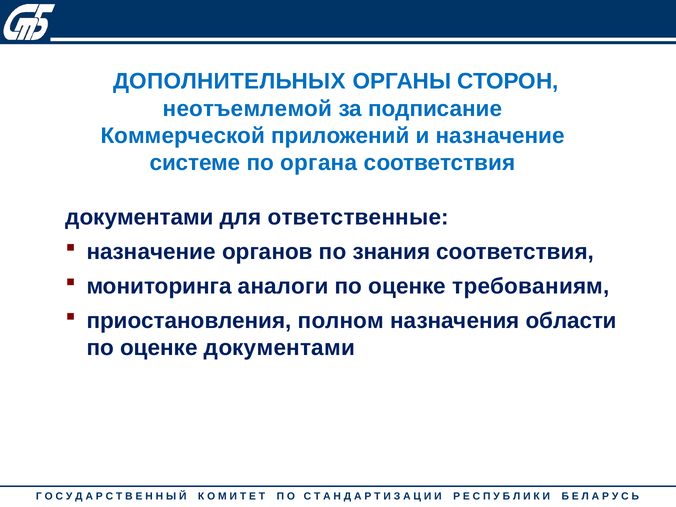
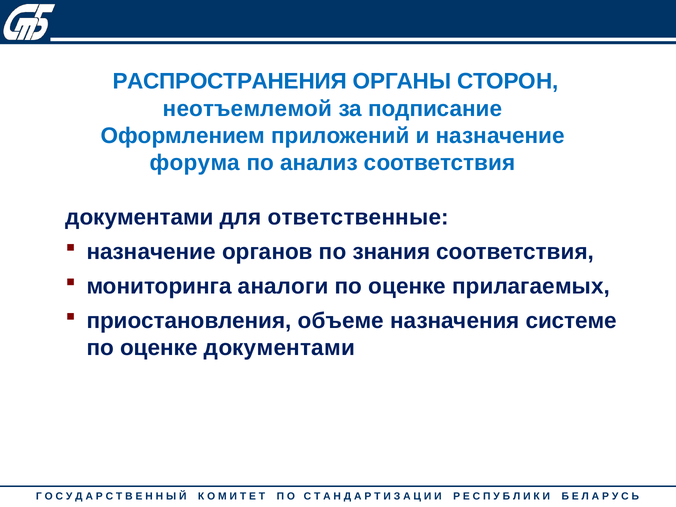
ДОПОЛНИТЕЛЬНЫХ: ДОПОЛНИТЕЛЬНЫХ -> РАСПРОСТРАНЕНИЯ
Коммерческой: Коммерческой -> Оформлением
системе: системе -> форума
органа: органа -> анализ
требованиям: требованиям -> прилагаемых
полном: полном -> объеме
области: области -> системе
